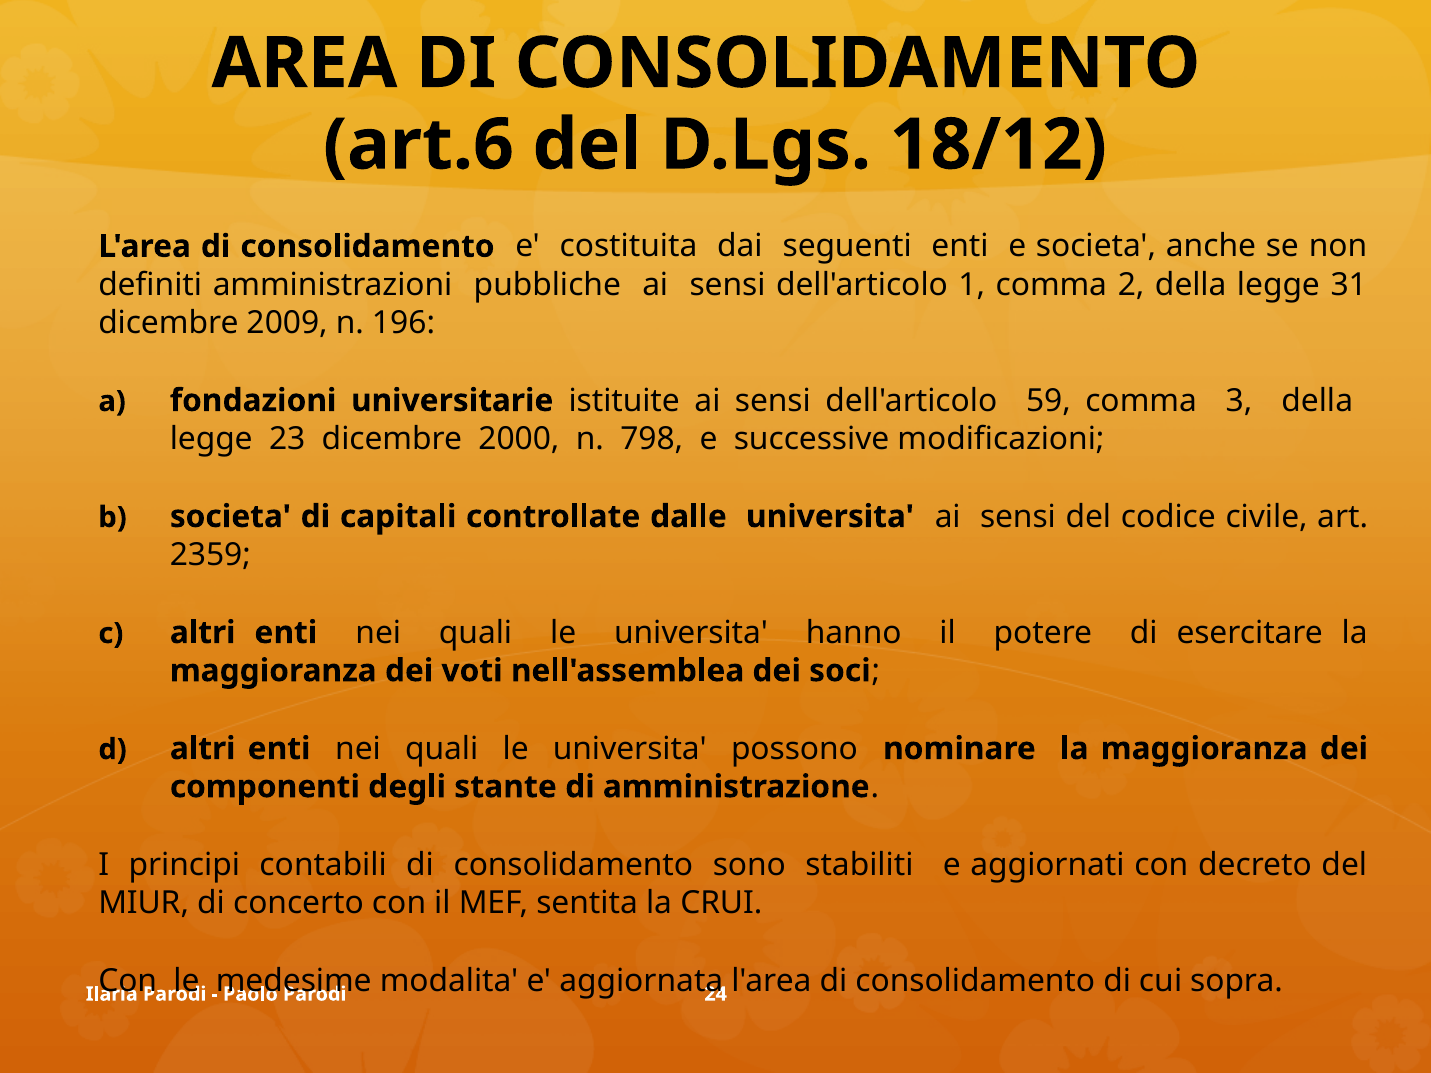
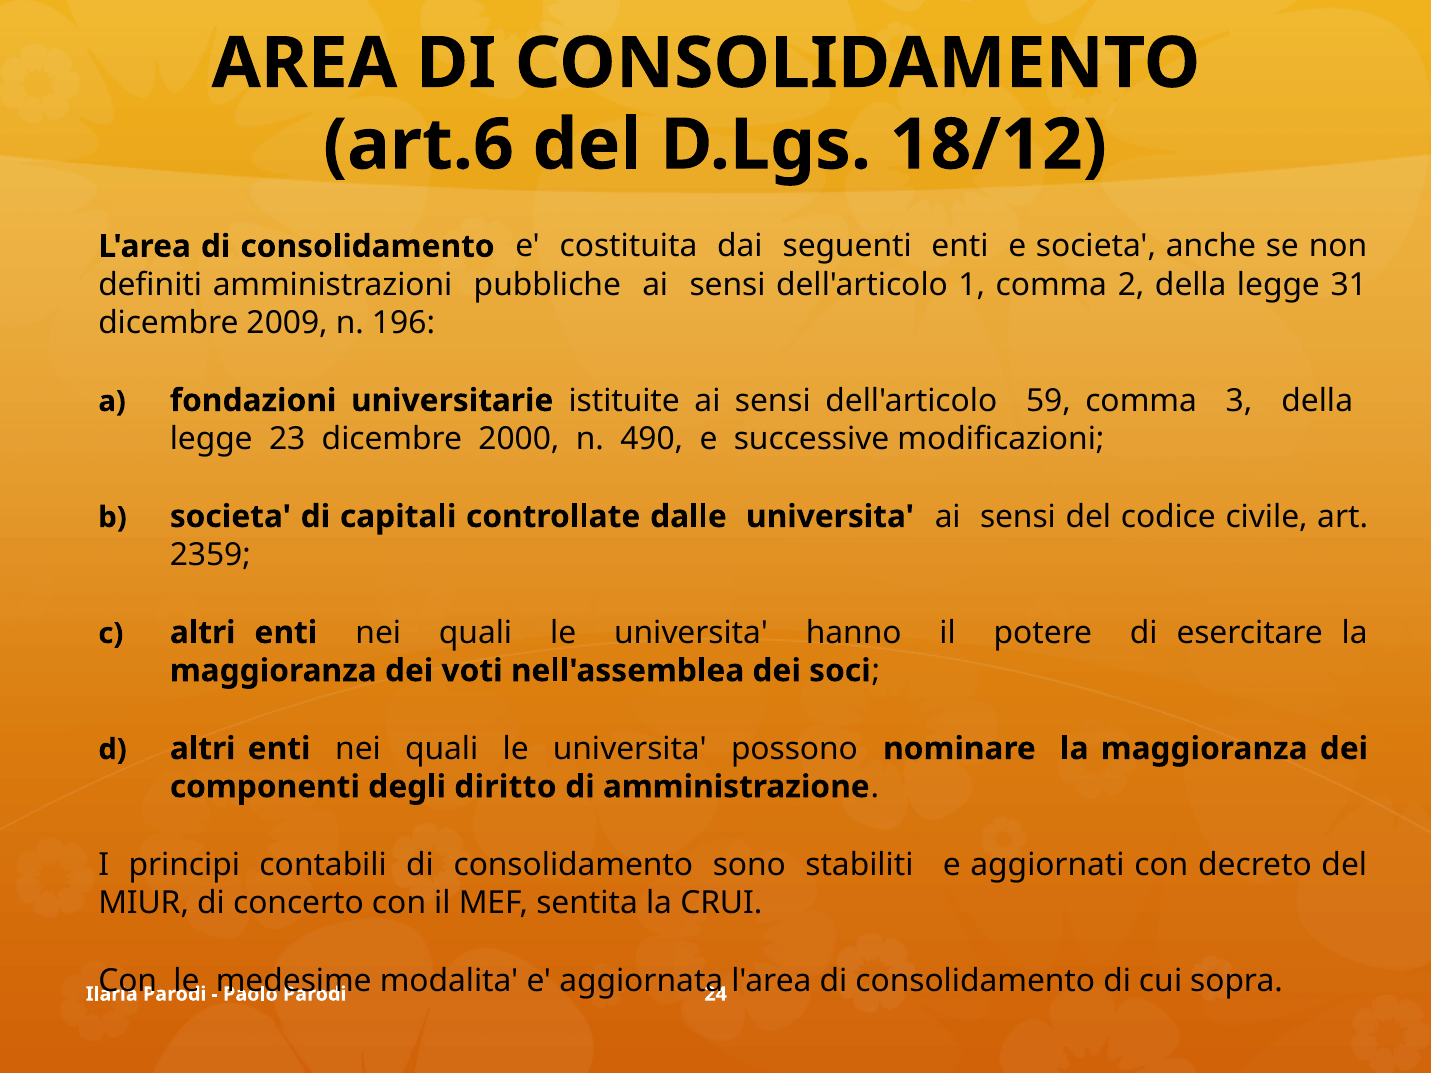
798: 798 -> 490
stante: stante -> diritto
